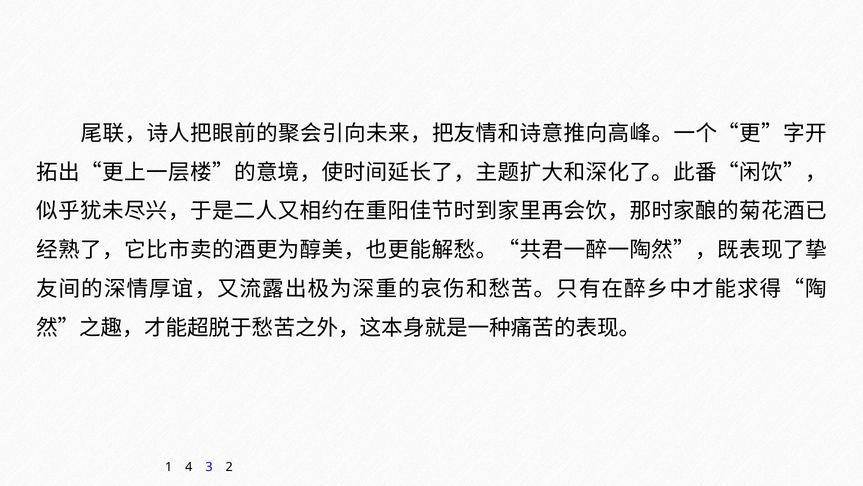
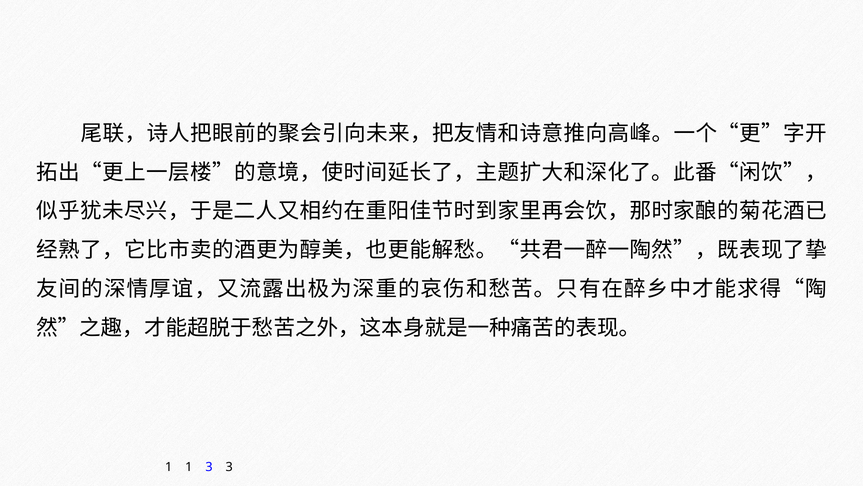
1 4: 4 -> 1
3 2: 2 -> 3
